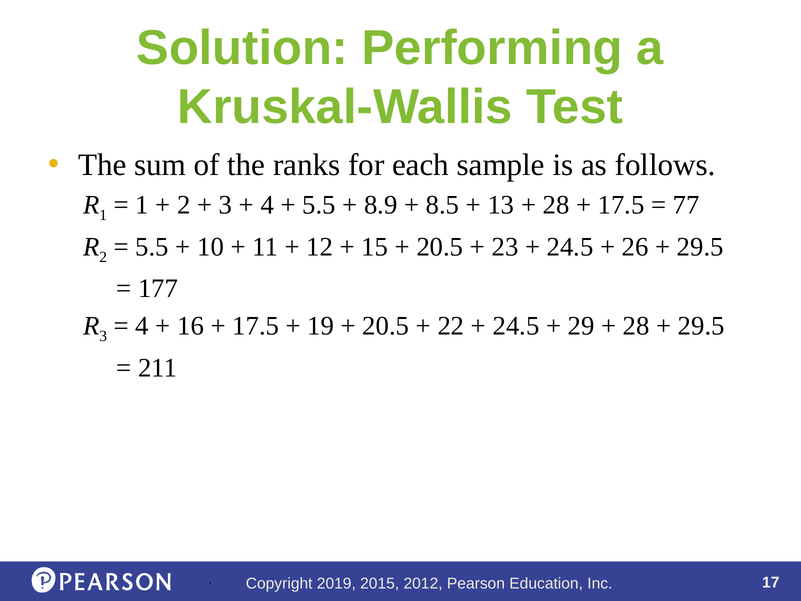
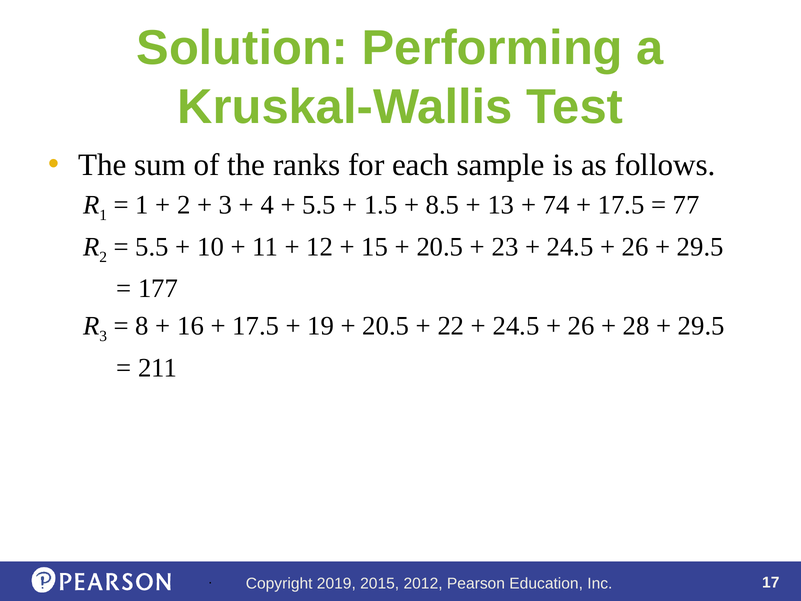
8.9: 8.9 -> 1.5
28 at (556, 205): 28 -> 74
4 at (142, 326): 4 -> 8
29 at (581, 326): 29 -> 26
